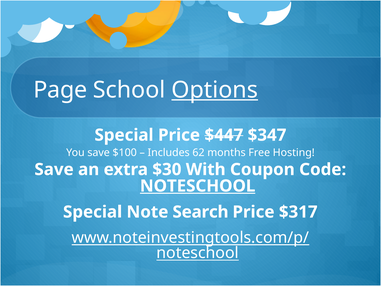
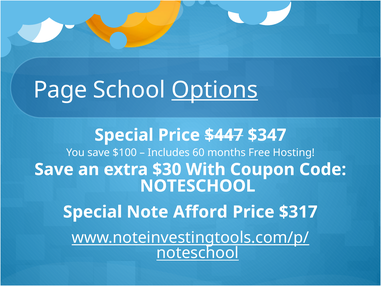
62: 62 -> 60
NOTESCHOOL at (198, 186) underline: present -> none
Search: Search -> Afford
